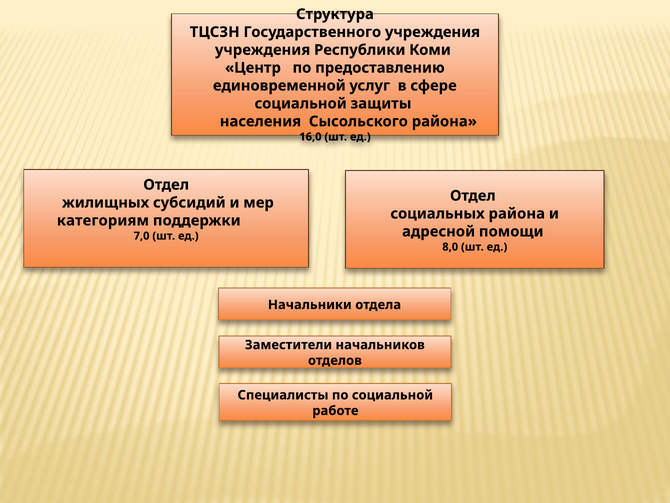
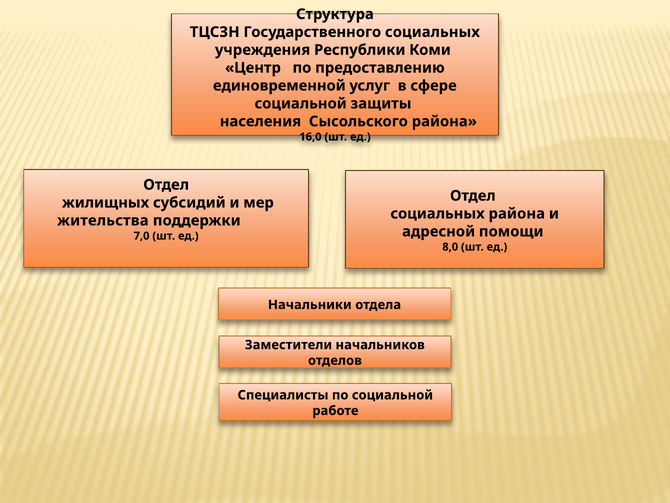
Государственного учреждения: учреждения -> социальных
категориям: категориям -> жительства
